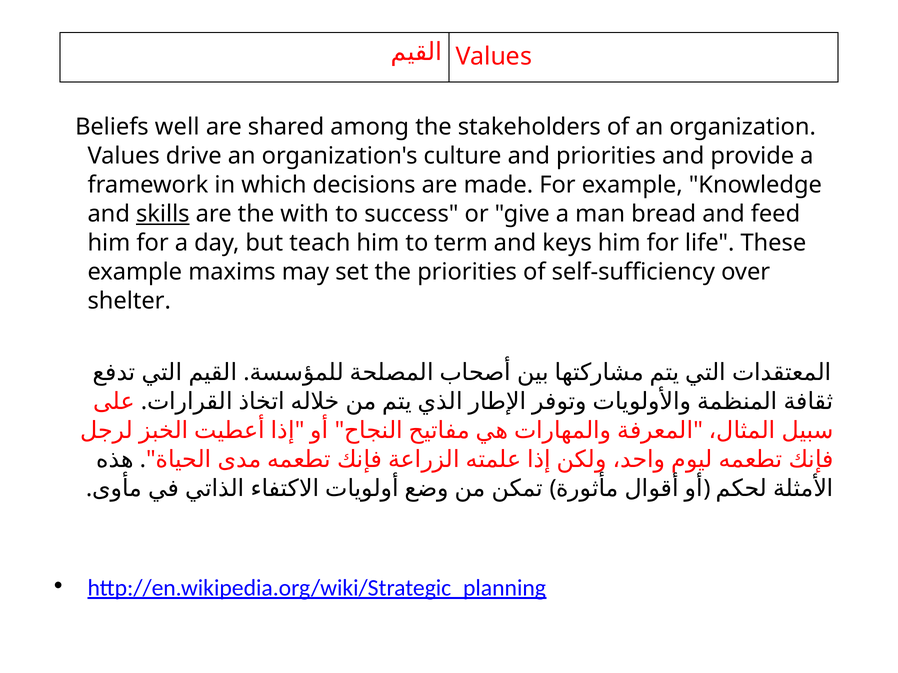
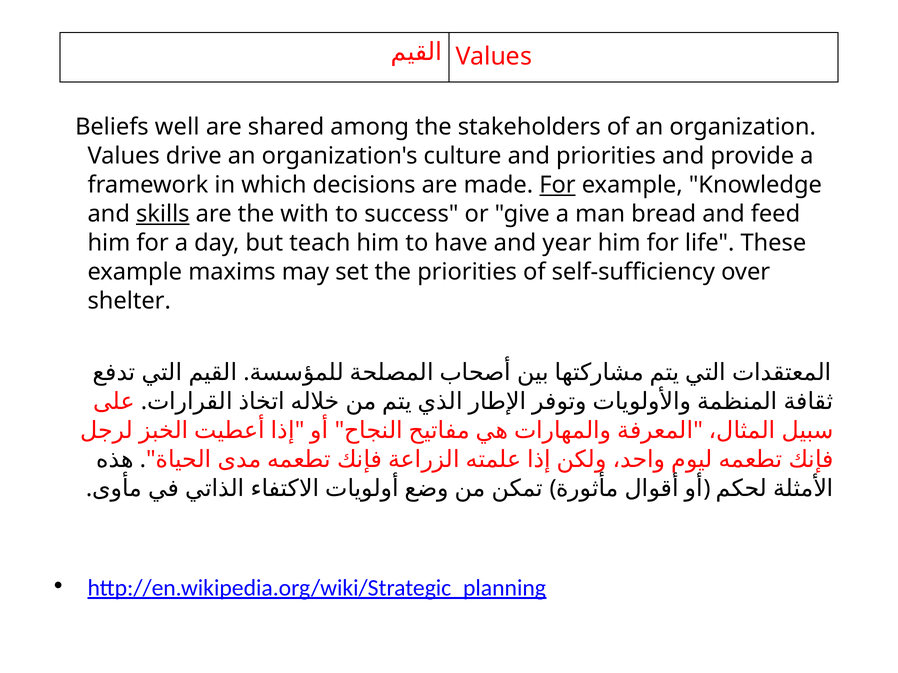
For at (557, 185) underline: none -> present
term: term -> have
keys: keys -> year
